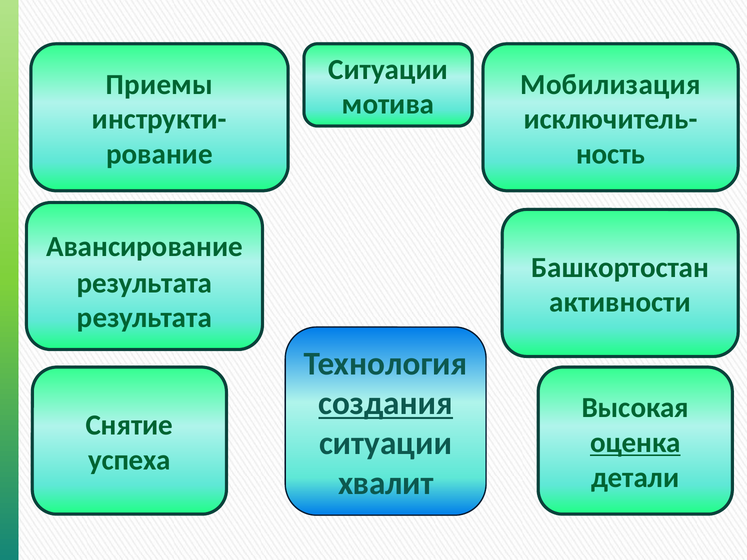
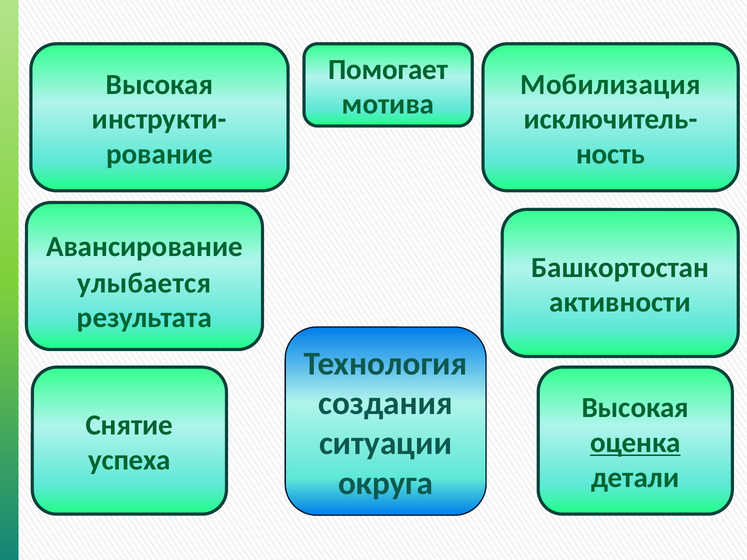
Ситуации at (388, 69): Ситуации -> Помогает
Приемы at (159, 84): Приемы -> Высокая
результата at (144, 283): результата -> улыбается
создания underline: present -> none
хвалит: хвалит -> округа
